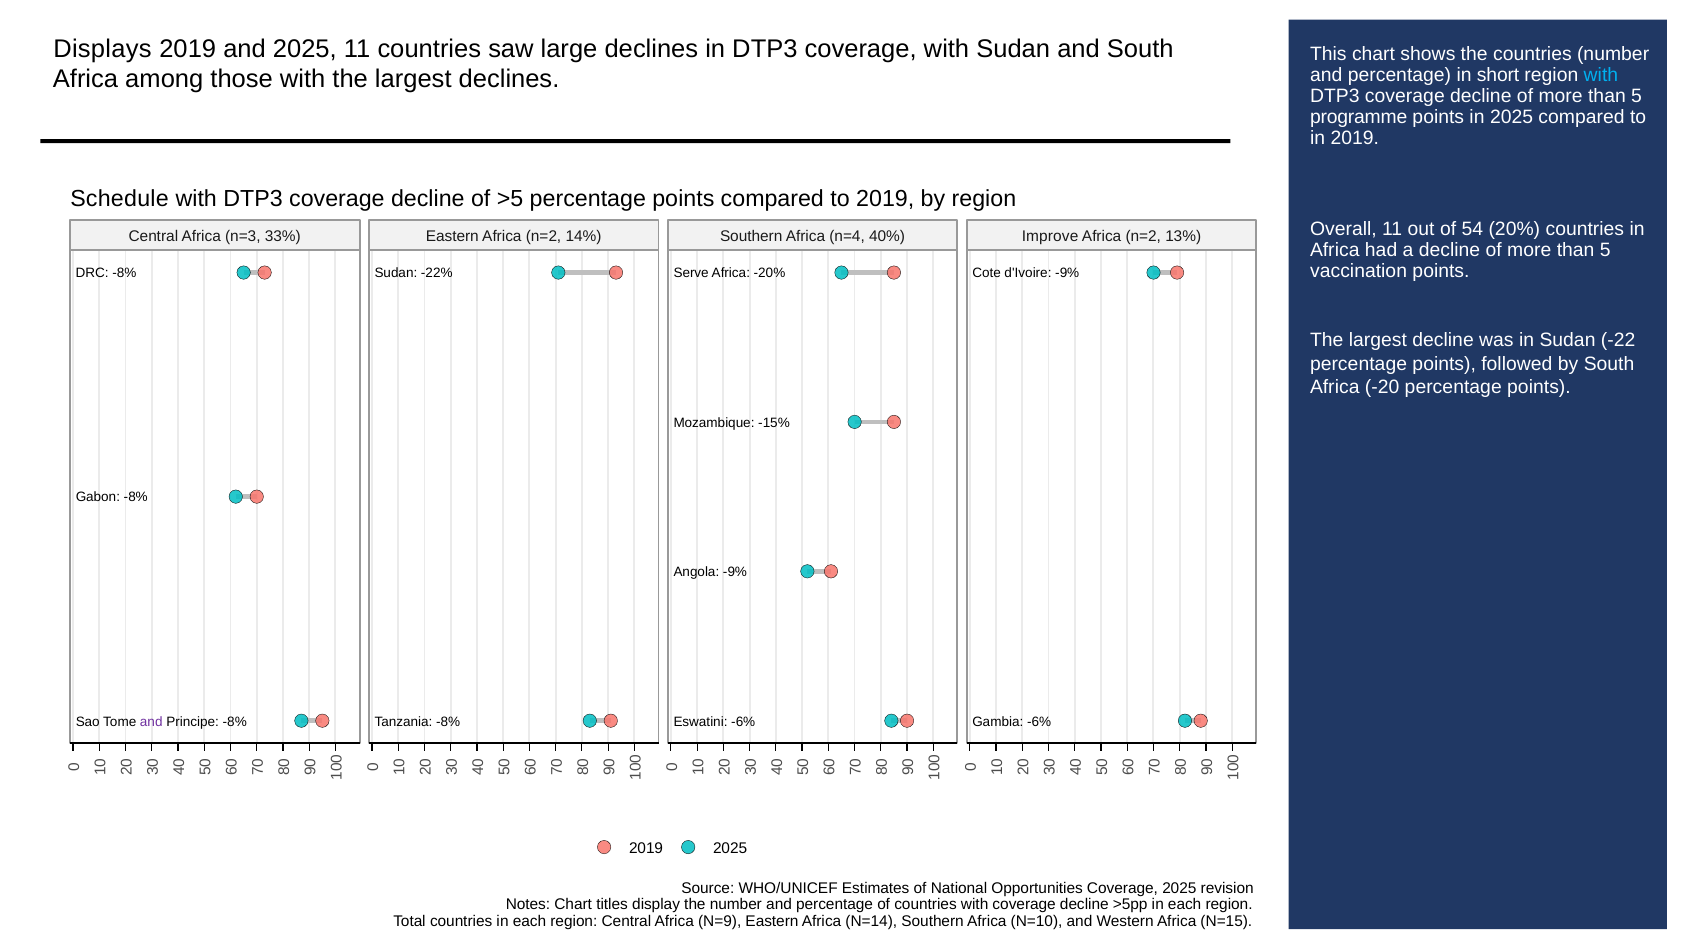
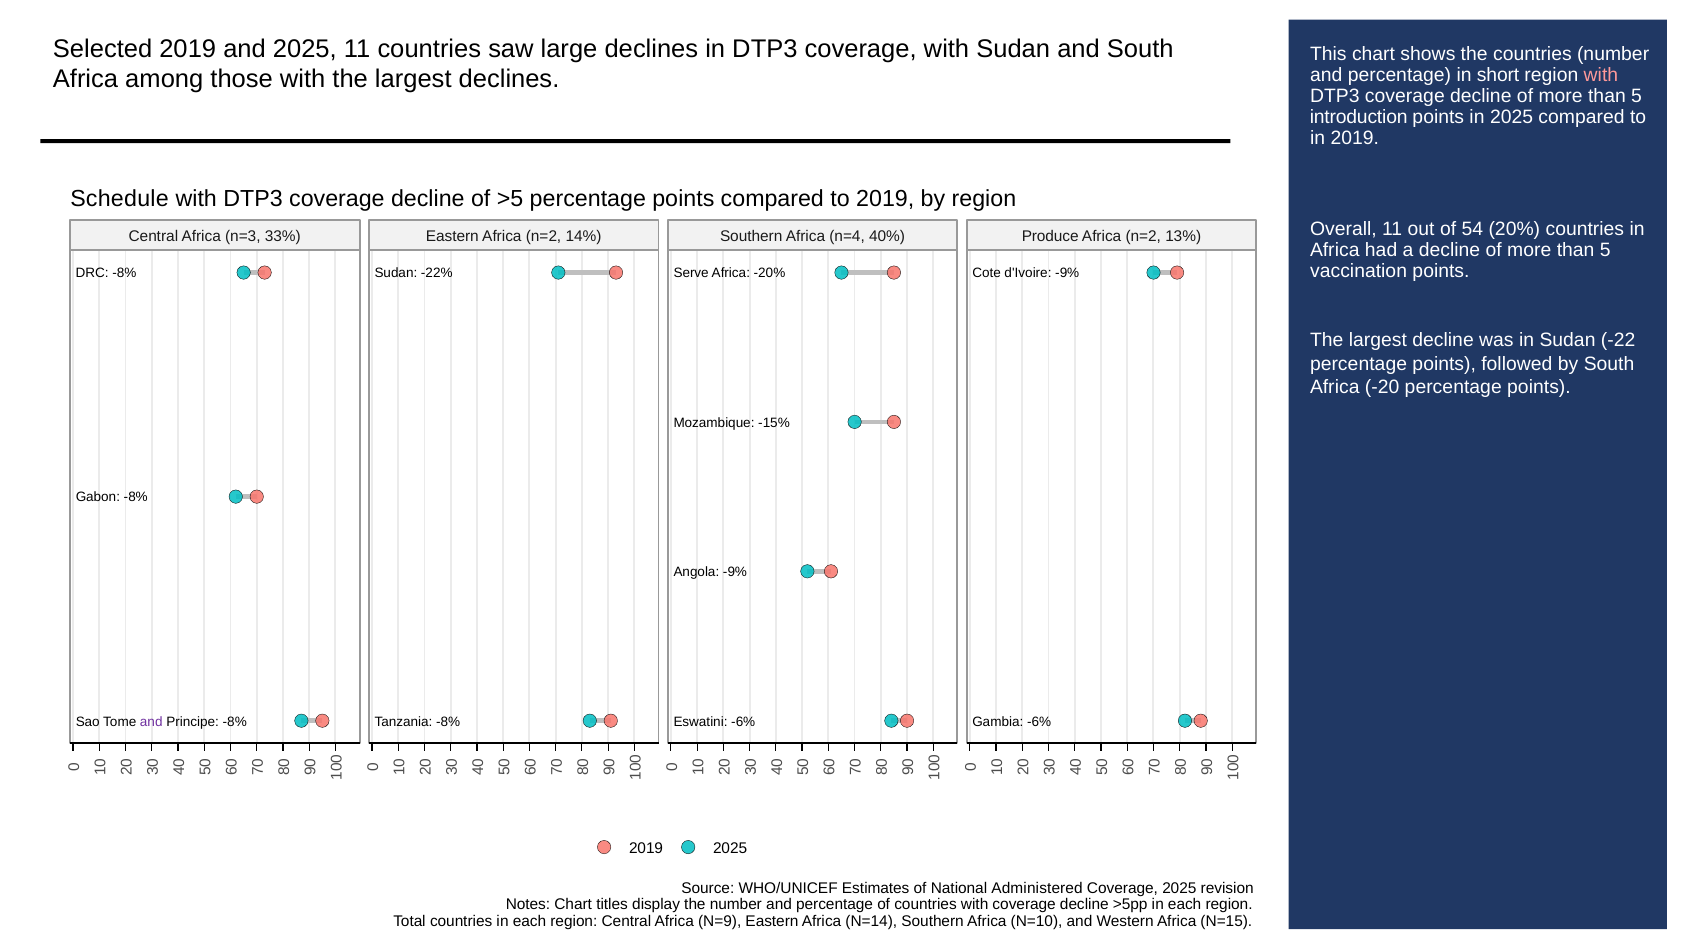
Displays: Displays -> Selected
with at (1601, 75) colour: light blue -> pink
programme: programme -> introduction
Improve: Improve -> Produce
Opportunities: Opportunities -> Administered
